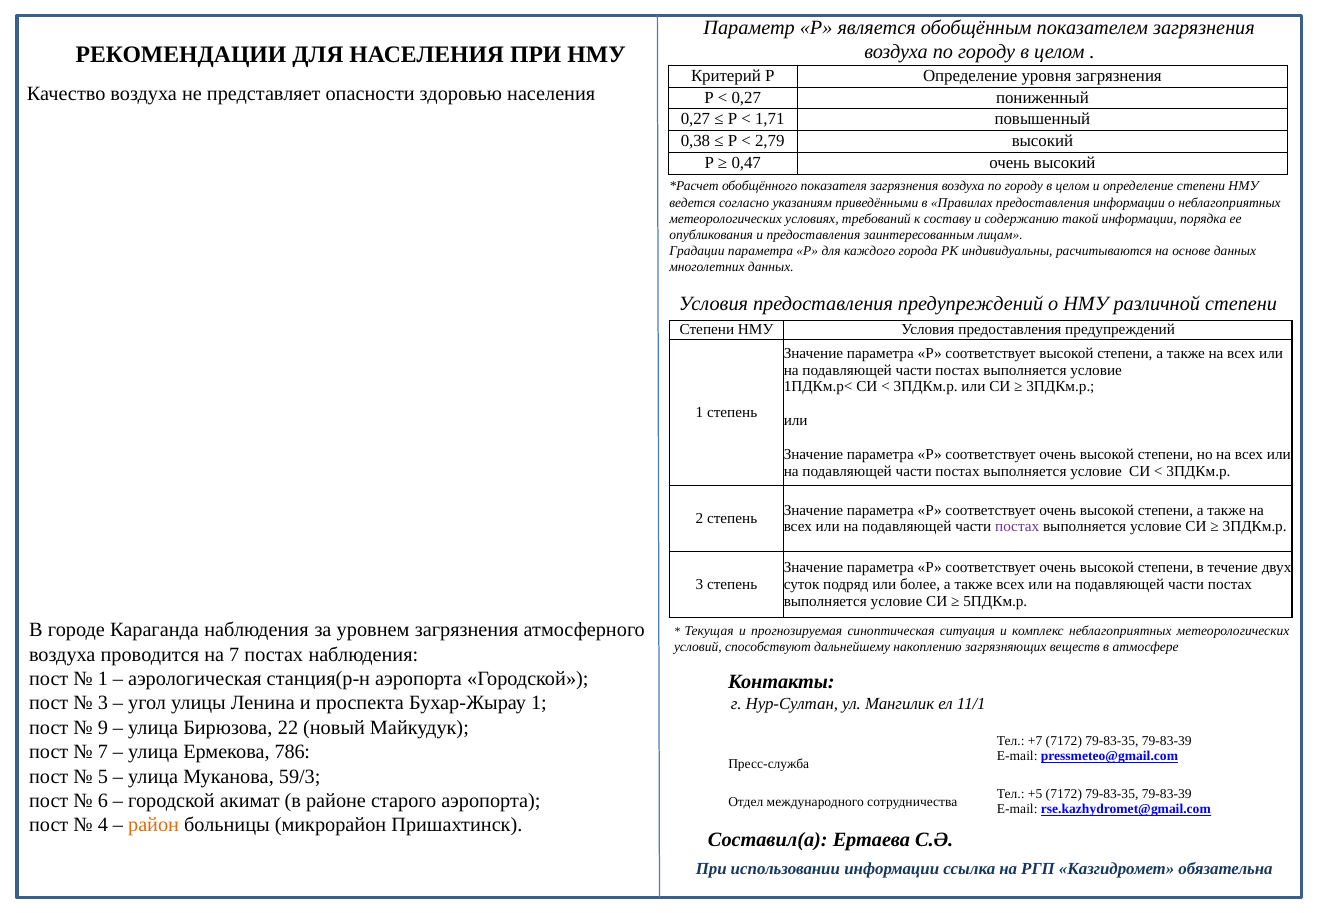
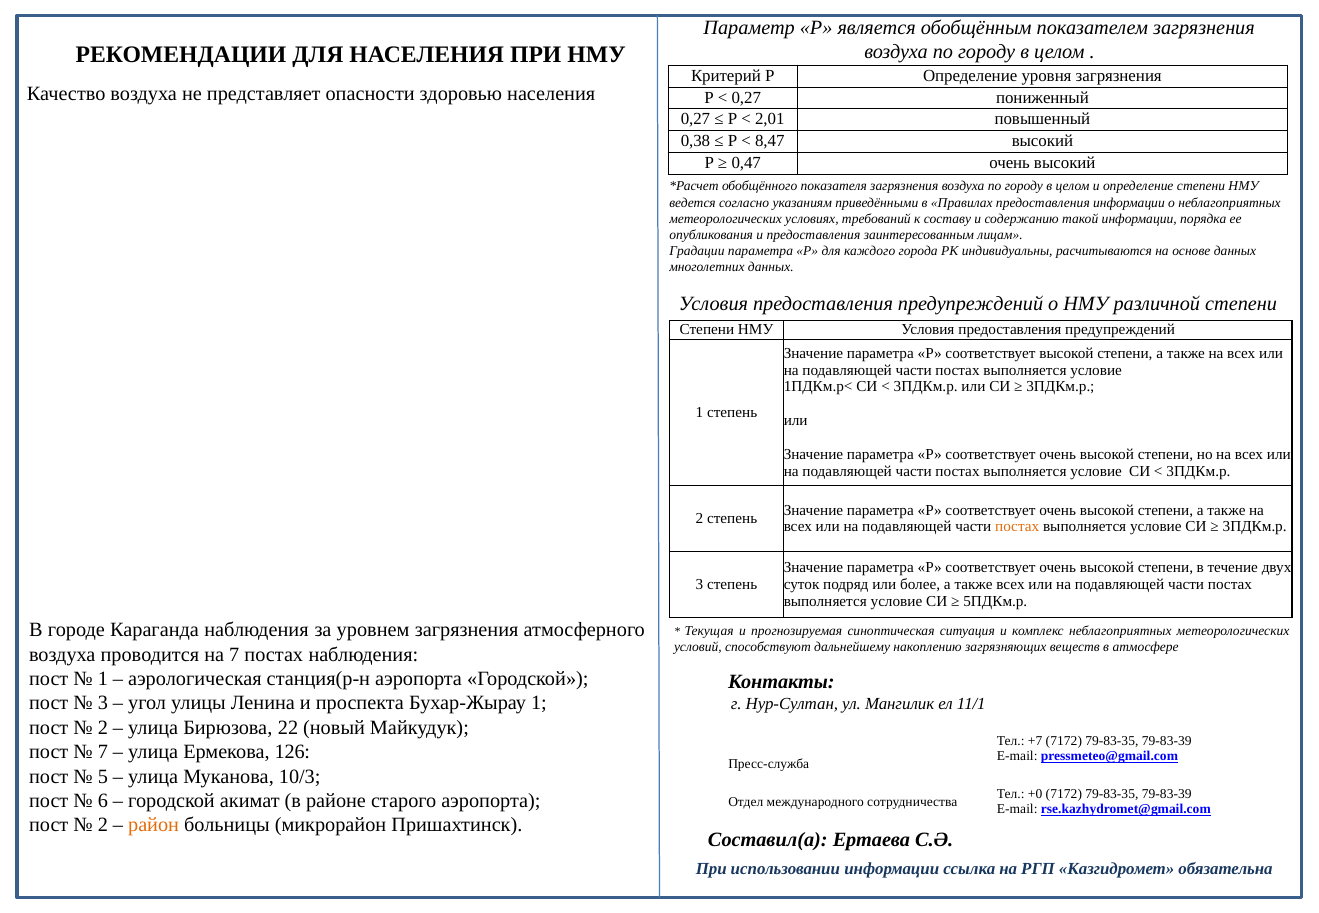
1,71: 1,71 -> 2,01
2,79: 2,79 -> 8,47
постах at (1017, 527) colour: purple -> orange
9 at (103, 728): 9 -> 2
786: 786 -> 126
59/3: 59/3 -> 10/3
+5: +5 -> +0
4 at (103, 825): 4 -> 2
